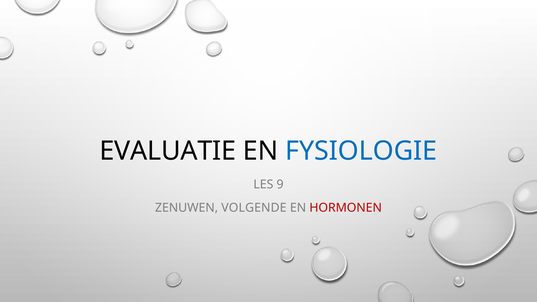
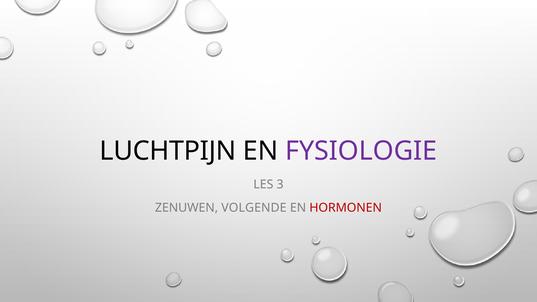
EVALUATIE: EVALUATIE -> LUCHTPIJN
FYSIOLOGIE colour: blue -> purple
9: 9 -> 3
